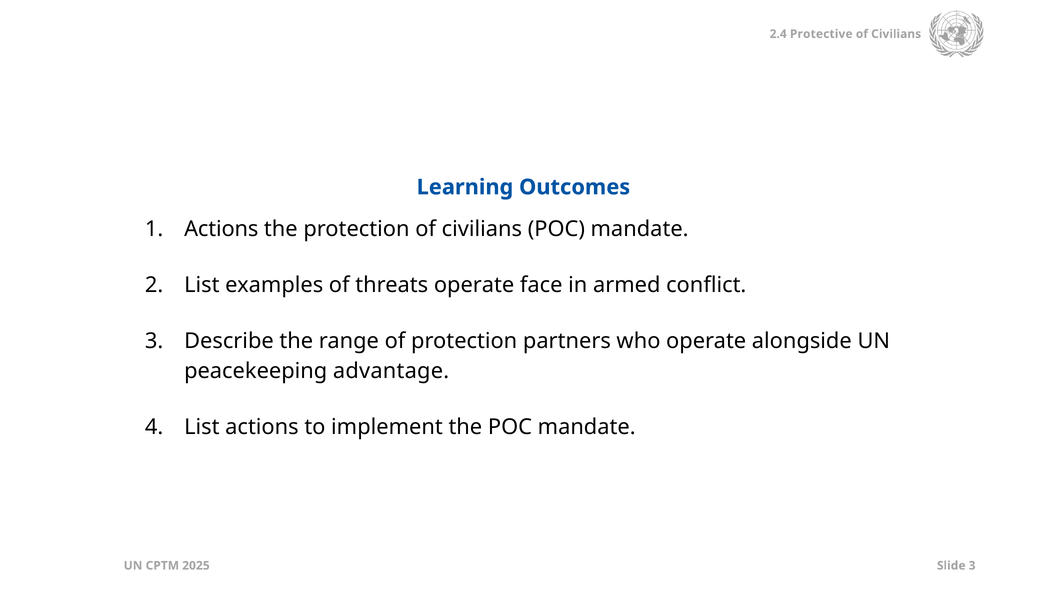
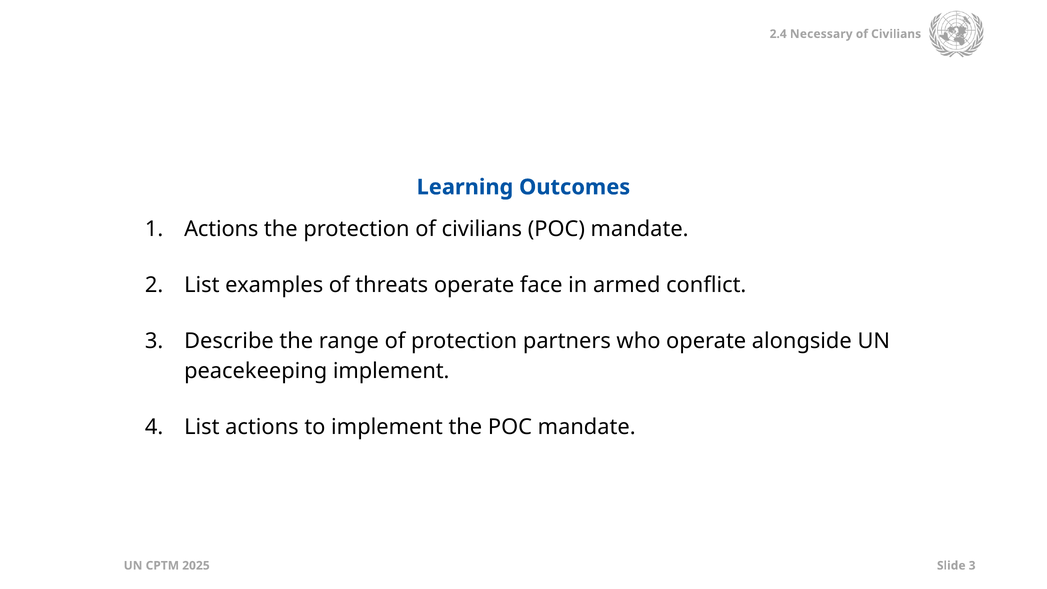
Protective: Protective -> Necessary
peacekeeping advantage: advantage -> implement
